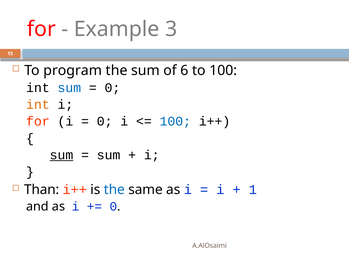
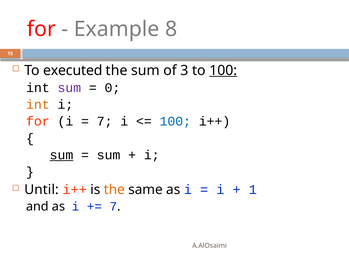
3: 3 -> 8
program: program -> executed
6: 6 -> 3
100 at (223, 70) underline: none -> present
sum at (69, 88) colour: blue -> purple
0 at (105, 121): 0 -> 7
Than: Than -> Until
the at (114, 190) colour: blue -> orange
0 at (113, 206): 0 -> 7
